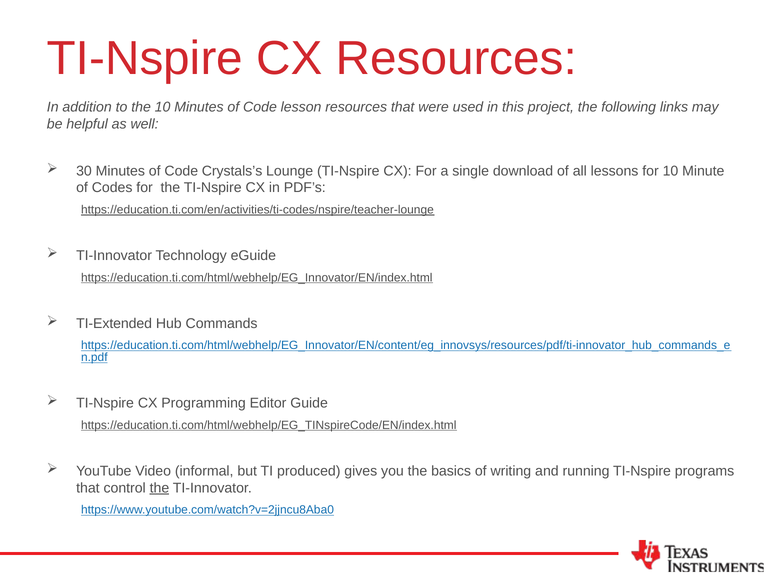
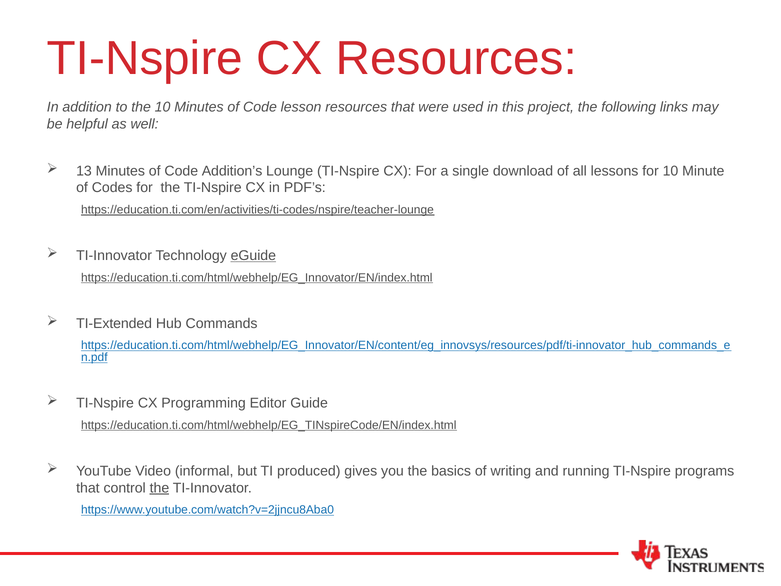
30: 30 -> 13
Crystals’s: Crystals’s -> Addition’s
eGuide underline: none -> present
